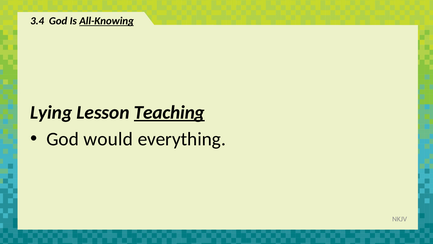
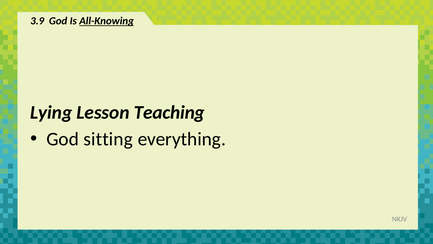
3.4: 3.4 -> 3.9
Teaching underline: present -> none
would: would -> sitting
